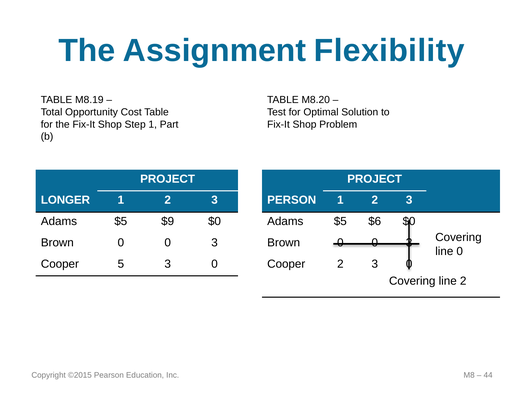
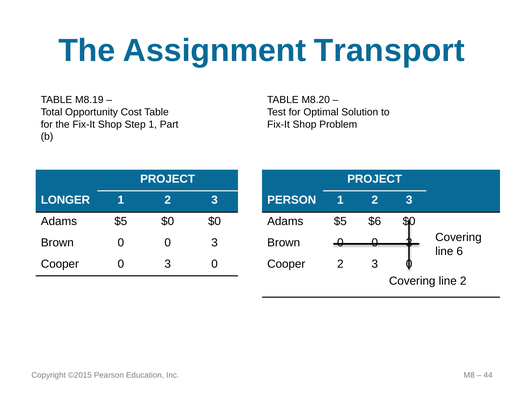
Flexibility: Flexibility -> Transport
$5 $9: $9 -> $0
line 0: 0 -> 6
Cooper 5: 5 -> 0
